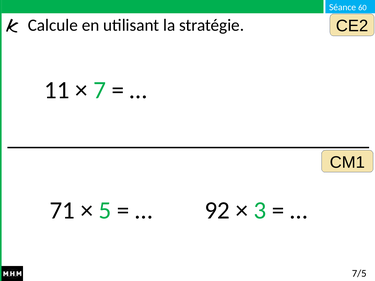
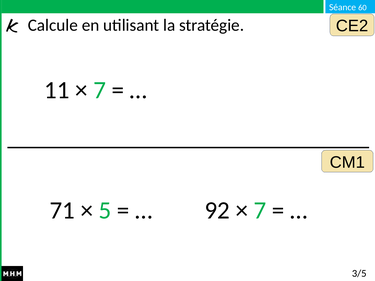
3 at (260, 211): 3 -> 7
7/5: 7/5 -> 3/5
